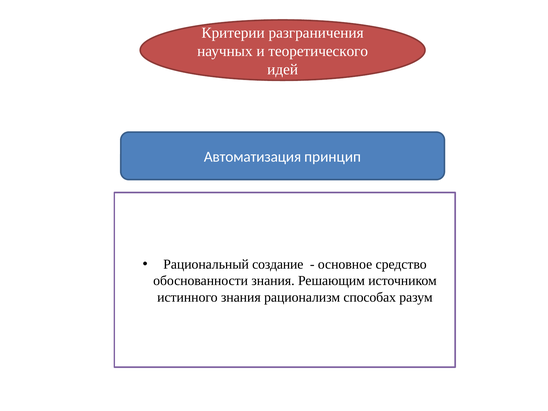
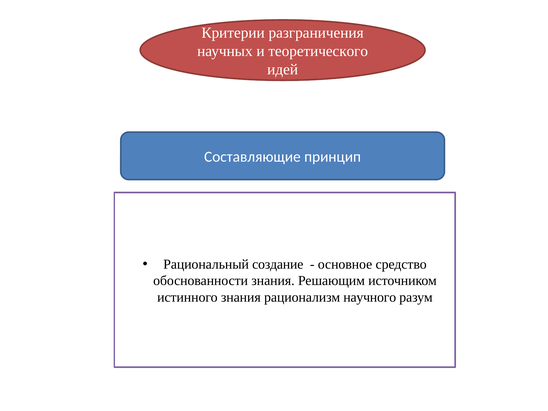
Автоматизация: Автоматизация -> Составляющие
способах: способах -> научного
